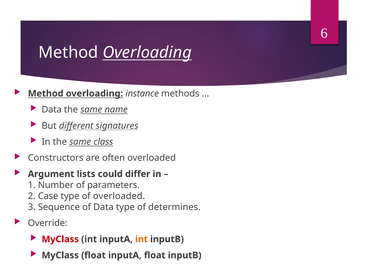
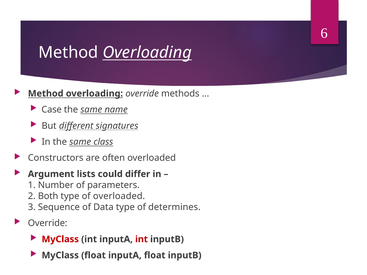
overloading instance: instance -> override
Data at (52, 110): Data -> Case
Case: Case -> Both
int at (141, 239) colour: orange -> red
